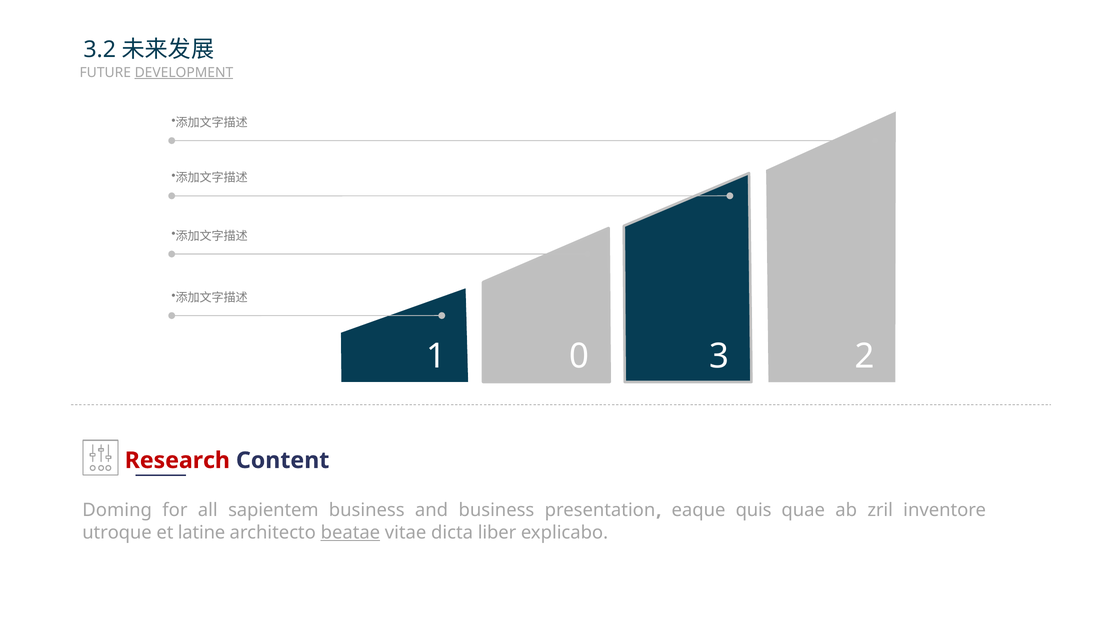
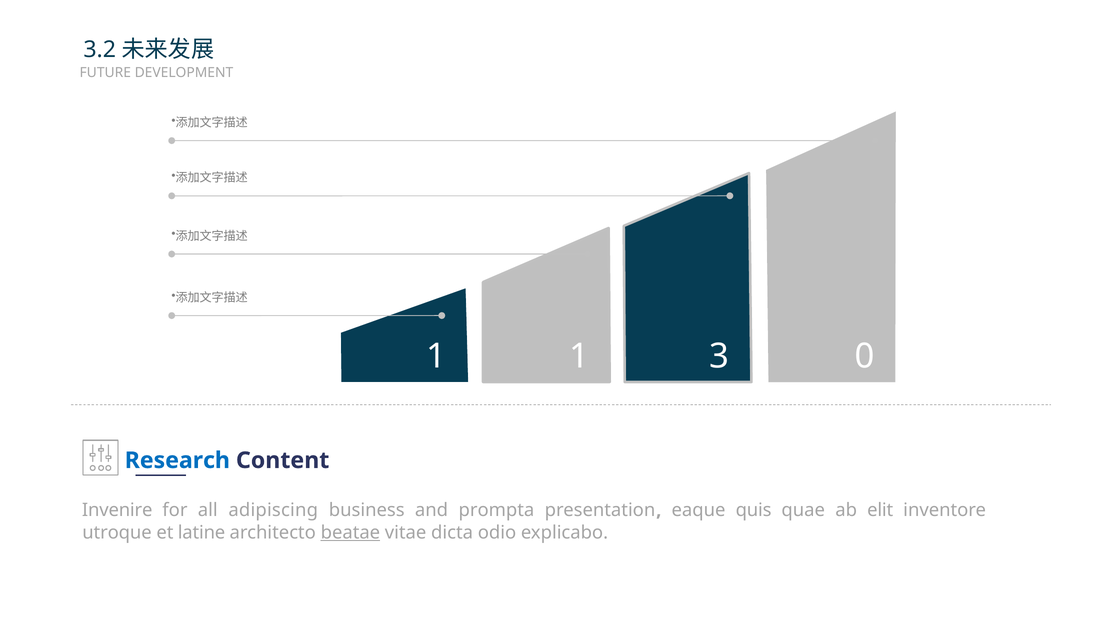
DEVELOPMENT underline: present -> none
1 0: 0 -> 1
2: 2 -> 0
Research colour: red -> blue
Doming: Doming -> Invenire
sapientem: sapientem -> adipiscing
and business: business -> prompta
zril: zril -> elit
liber: liber -> odio
